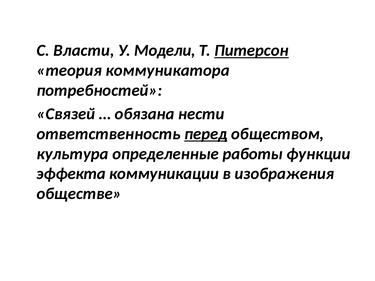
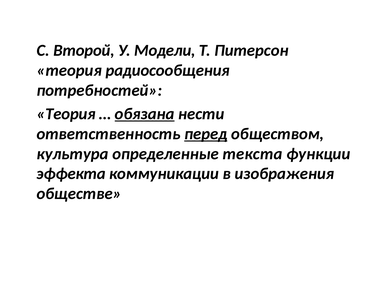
Власти: Власти -> Второй
Питерсон underline: present -> none
коммуникатора: коммуникатора -> радиосообщения
Связей at (66, 114): Связей -> Теория
обязана underline: none -> present
работы: работы -> текста
